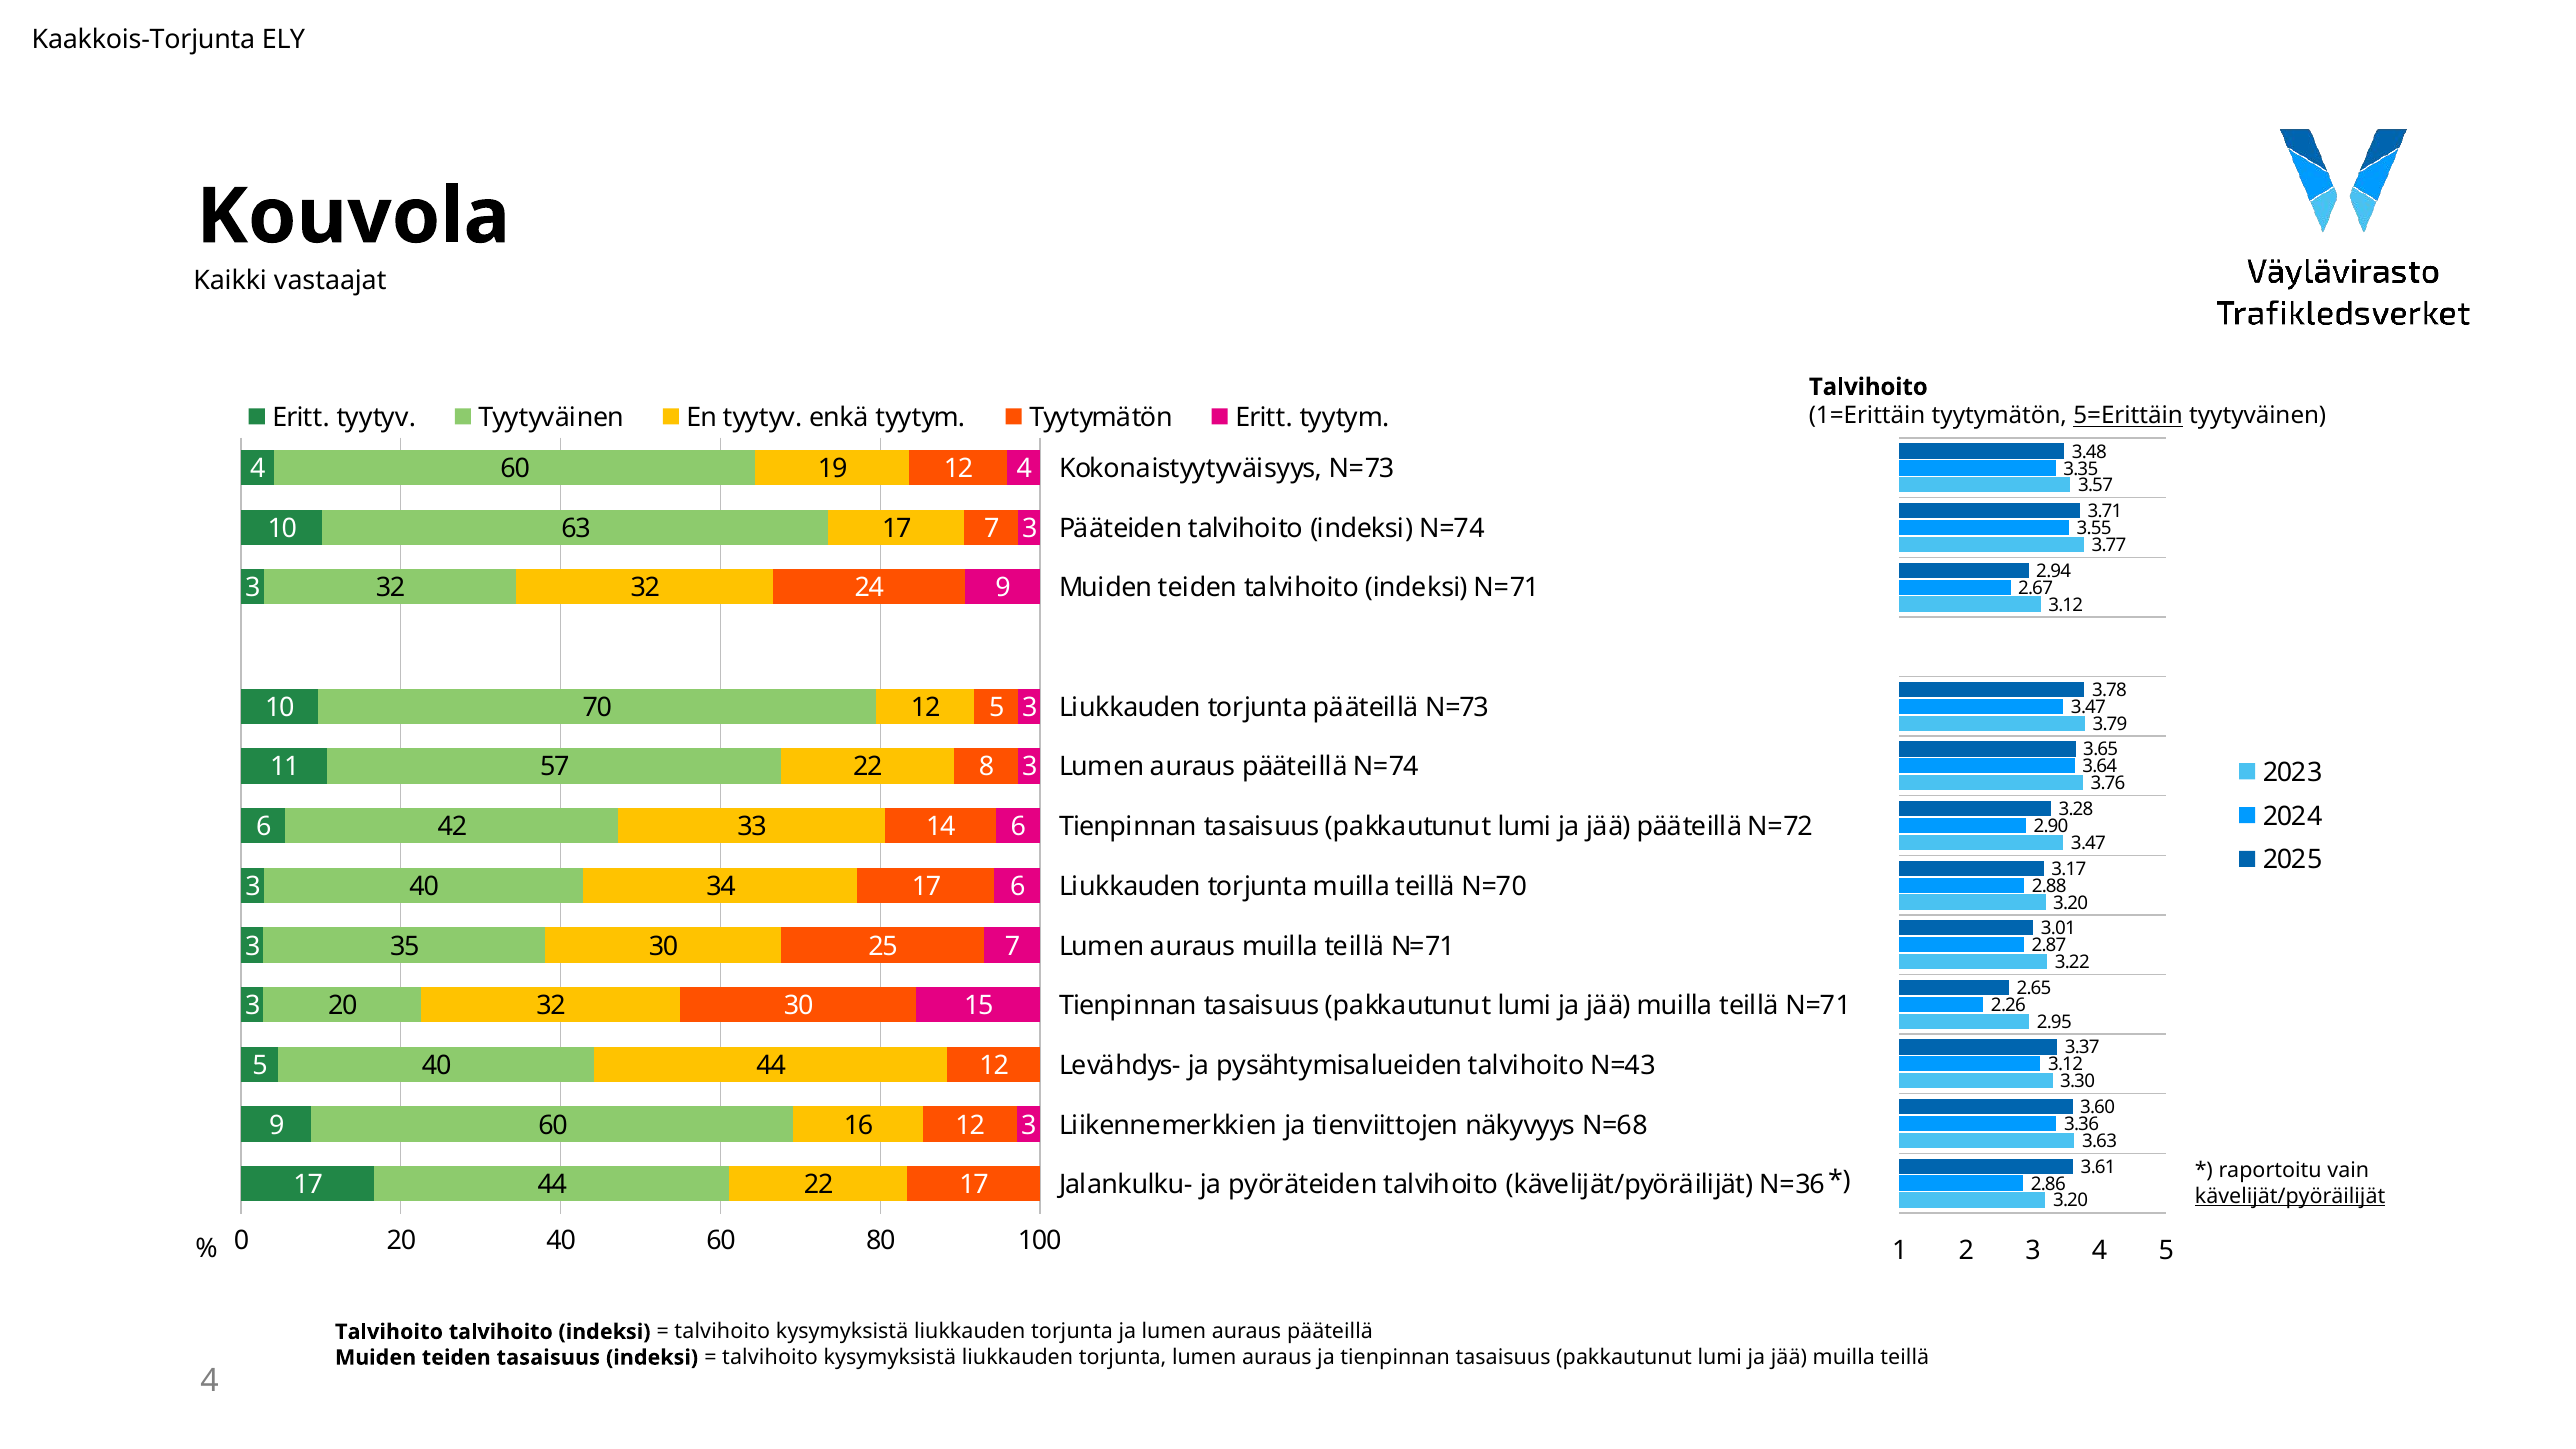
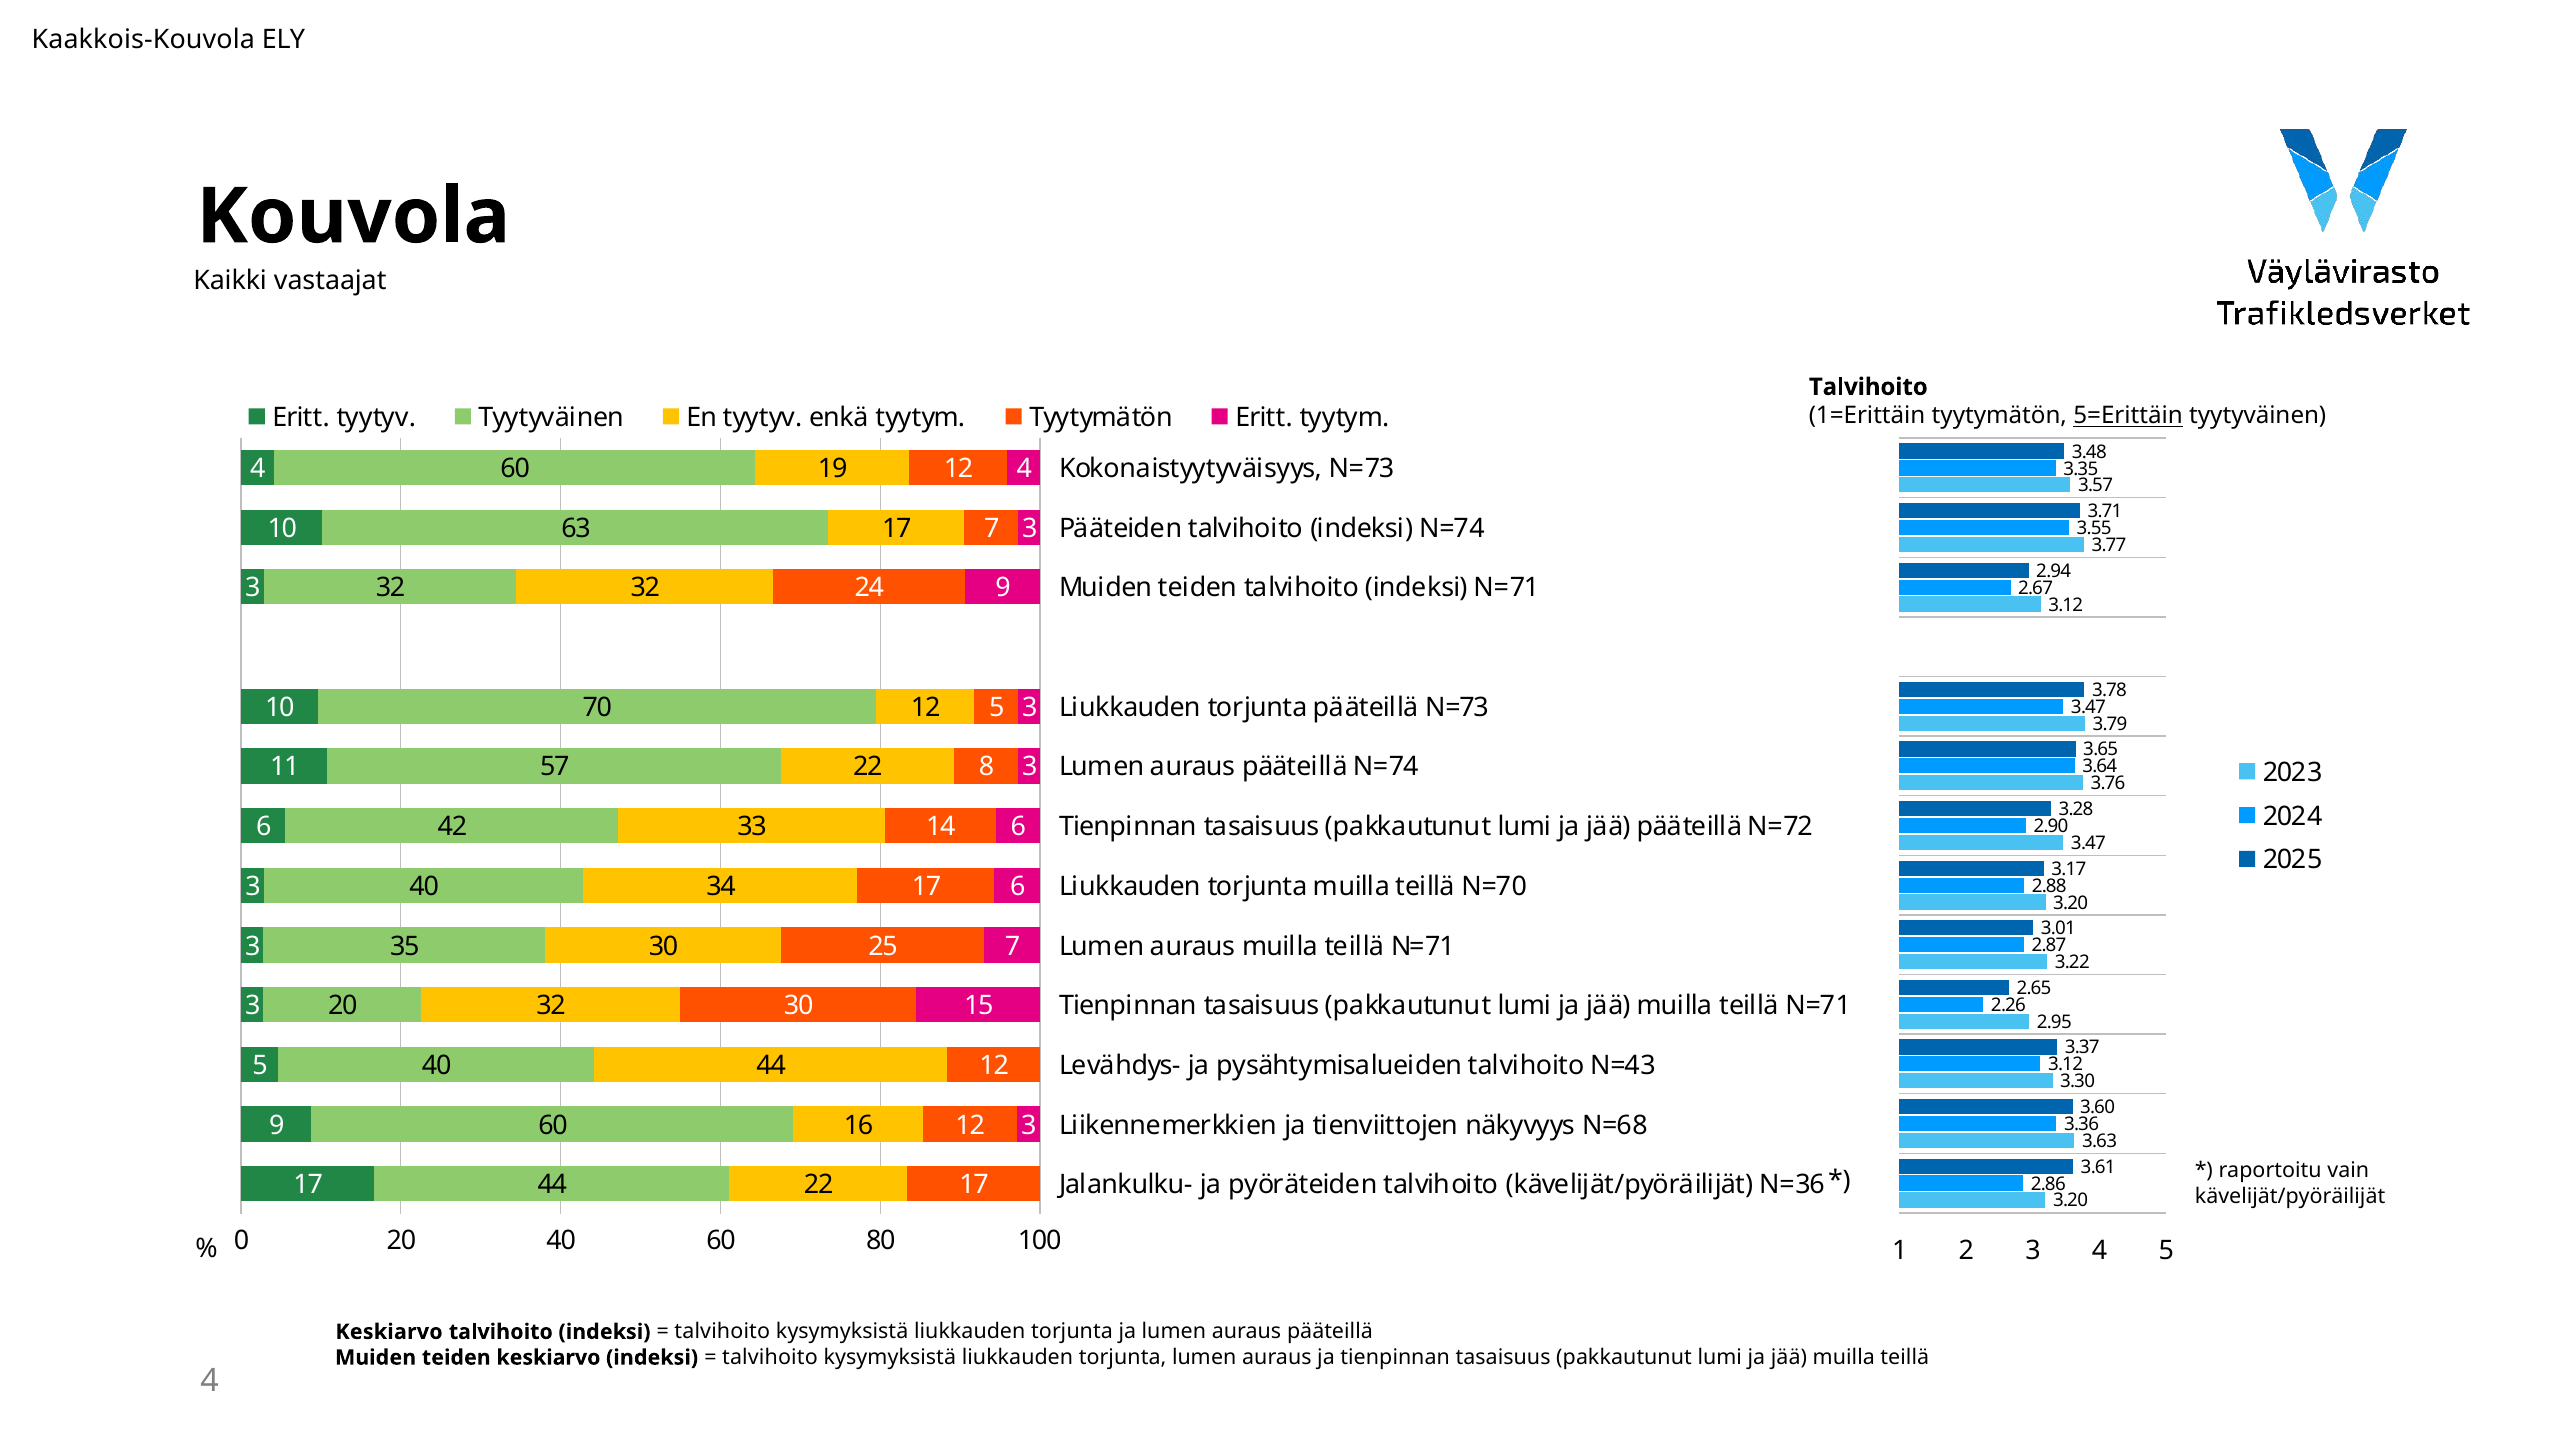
Kaakkois-Torjunta: Kaakkois-Torjunta -> Kaakkois-Kouvola
kävelijät/pyöräilijät at (2290, 1196) underline: present -> none
Talvihoito at (389, 1332): Talvihoito -> Keskiarvo
teiden tasaisuus: tasaisuus -> keskiarvo
